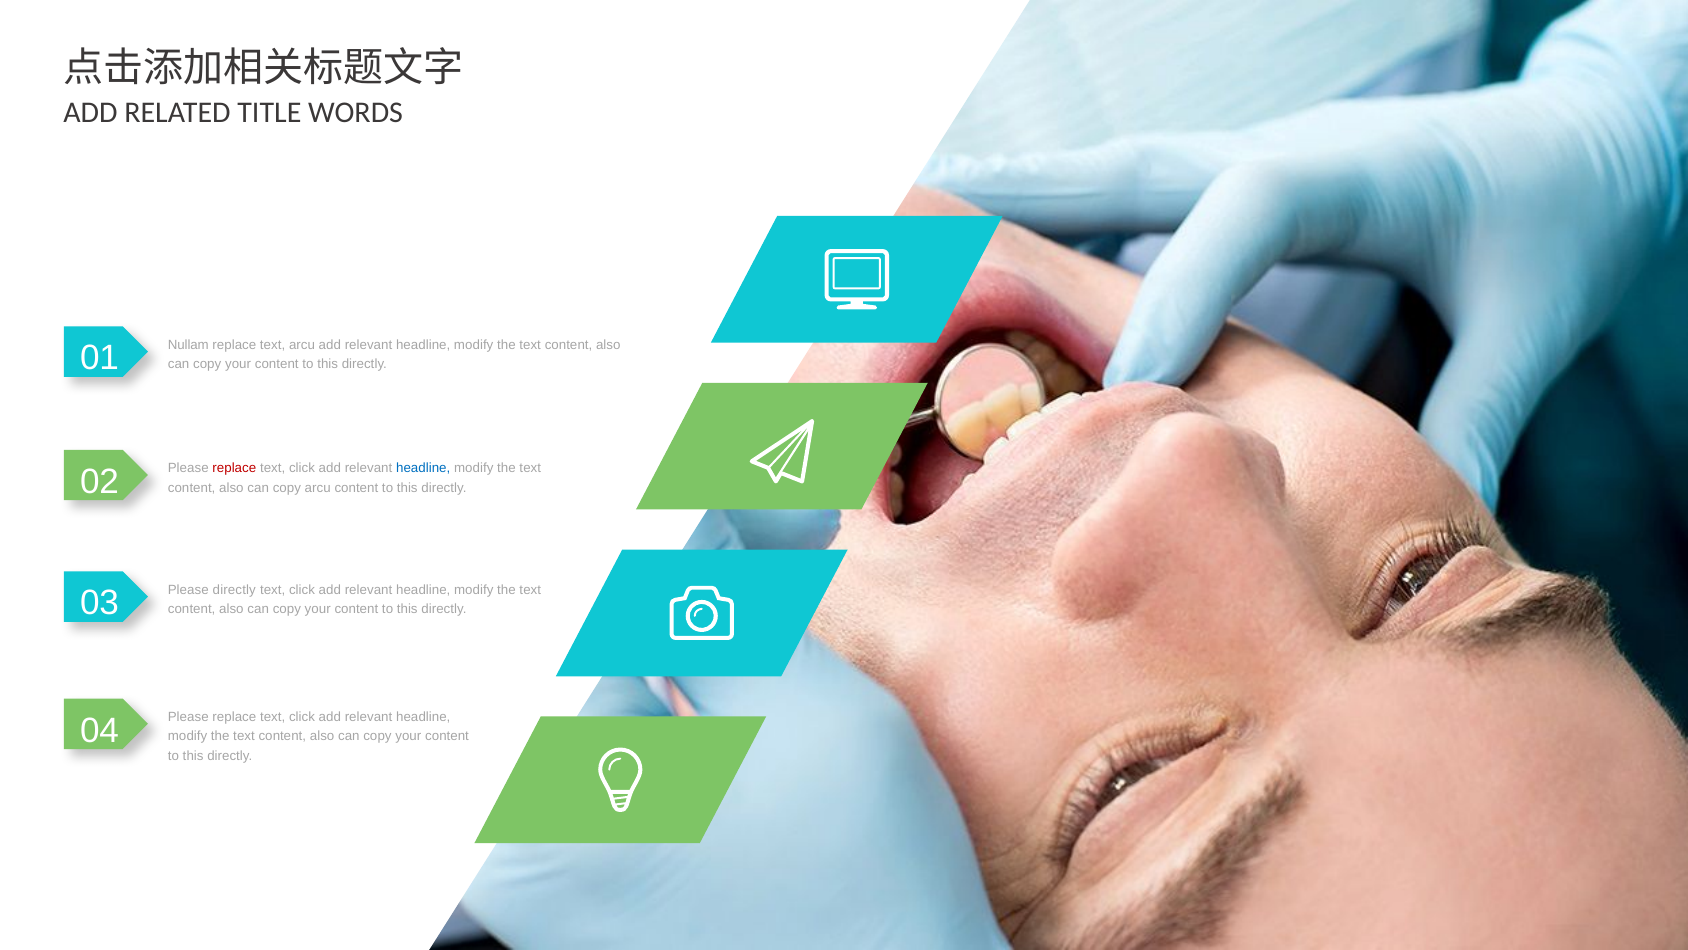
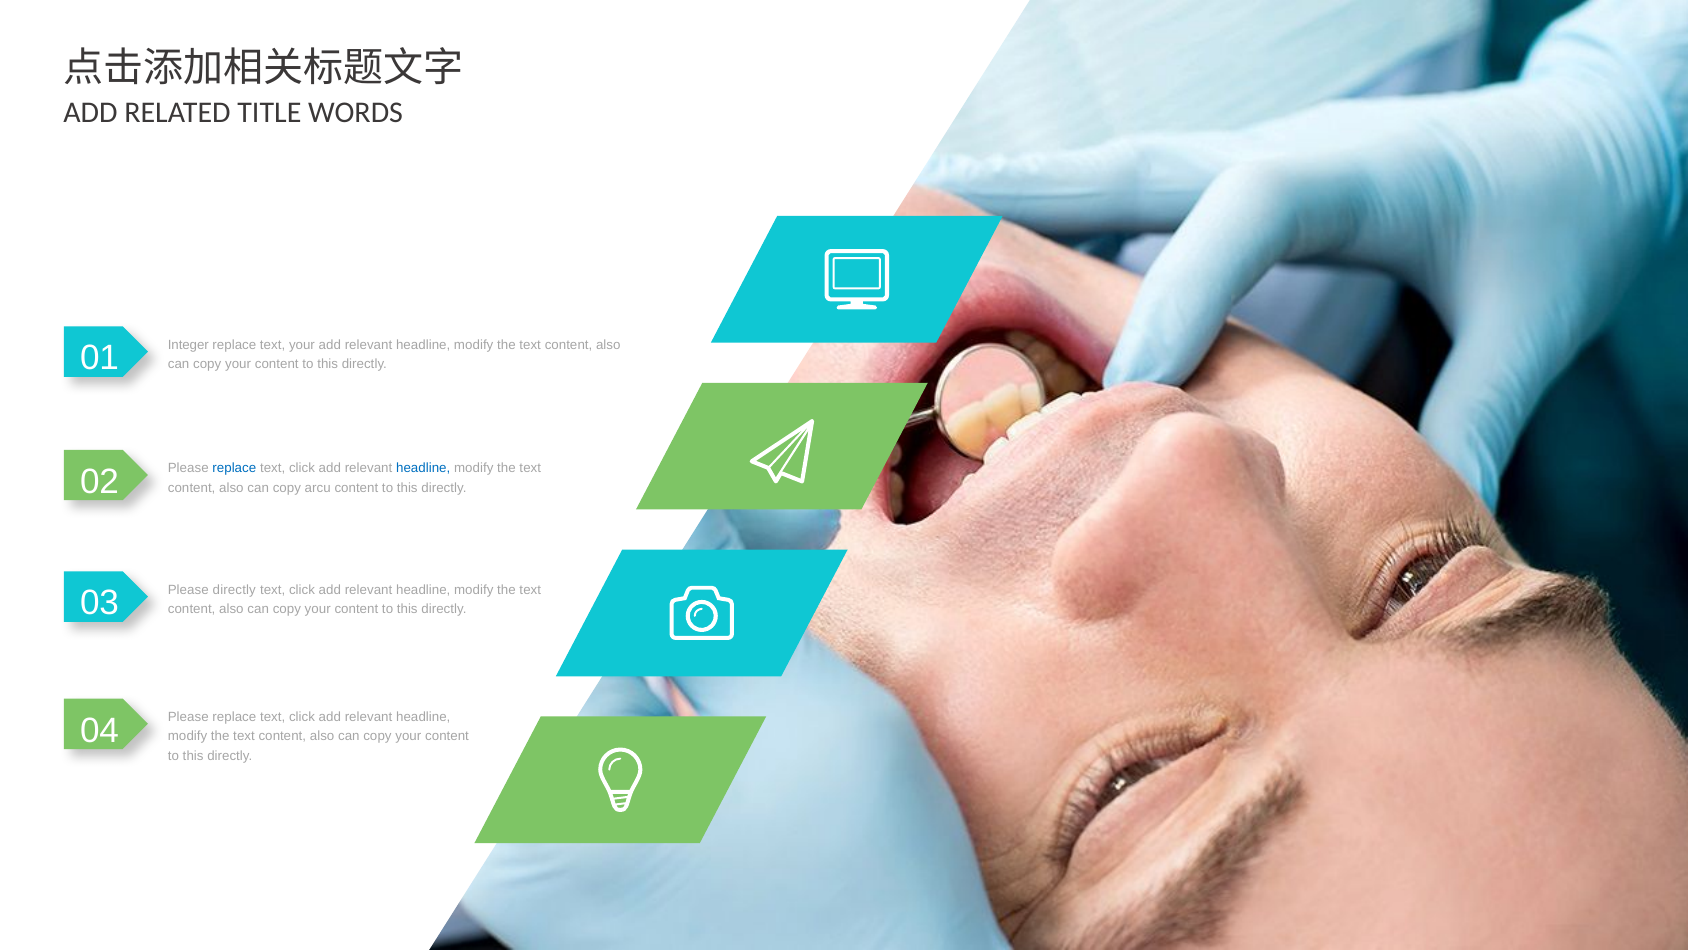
Nullam: Nullam -> Integer
text arcu: arcu -> your
replace at (234, 468) colour: red -> blue
